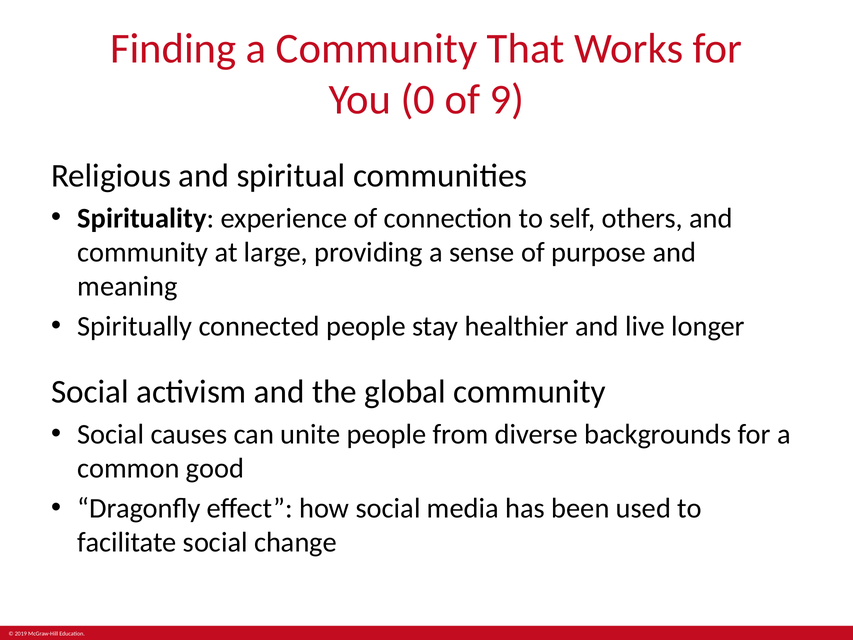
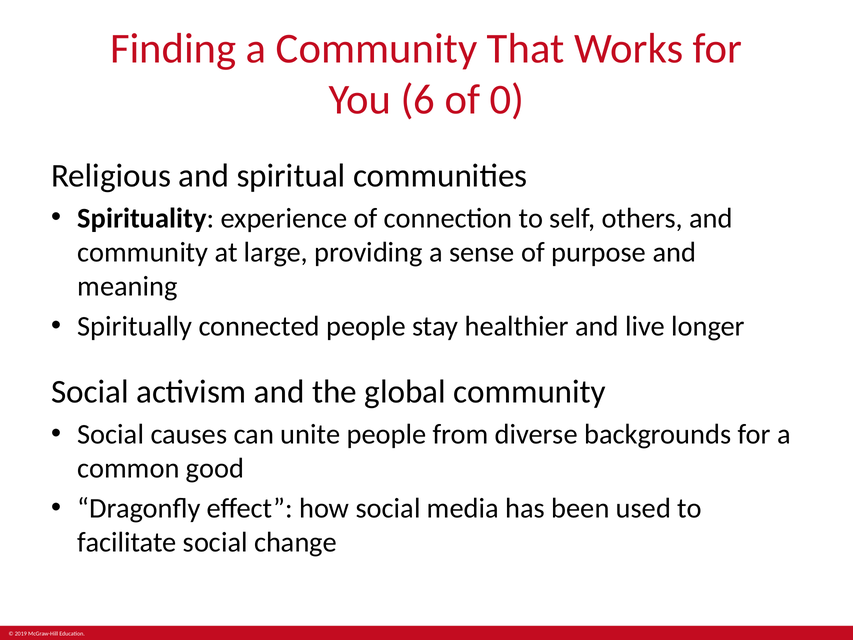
0: 0 -> 6
9: 9 -> 0
